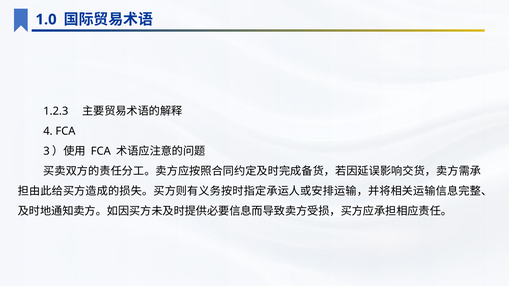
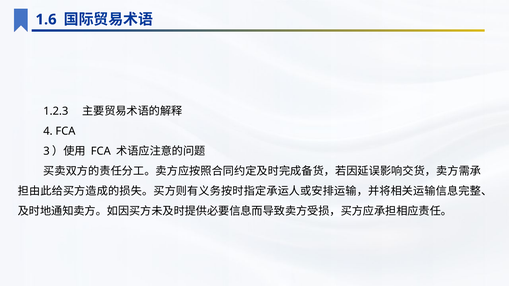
1.0: 1.0 -> 1.6
